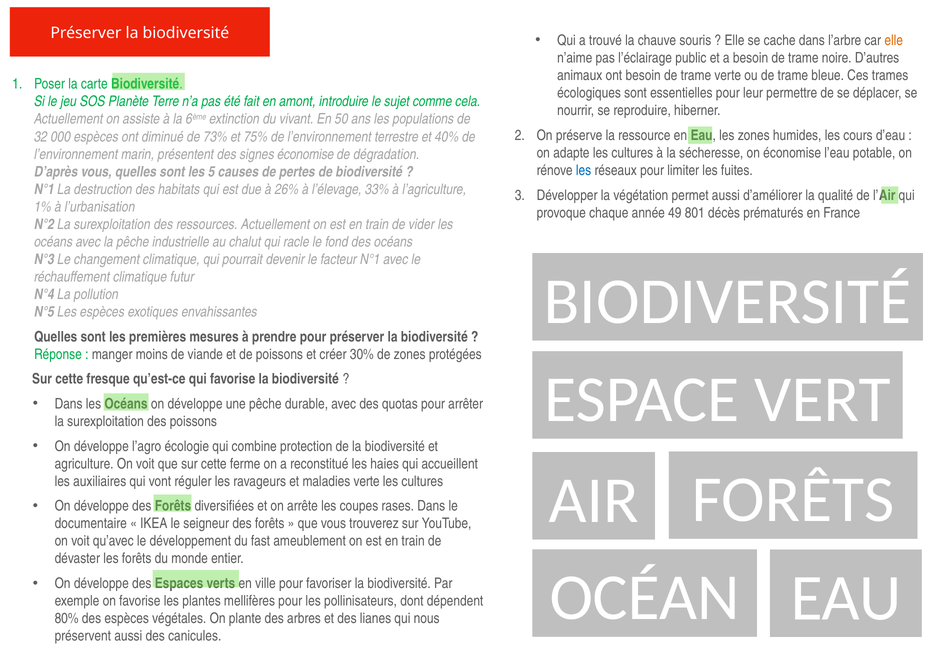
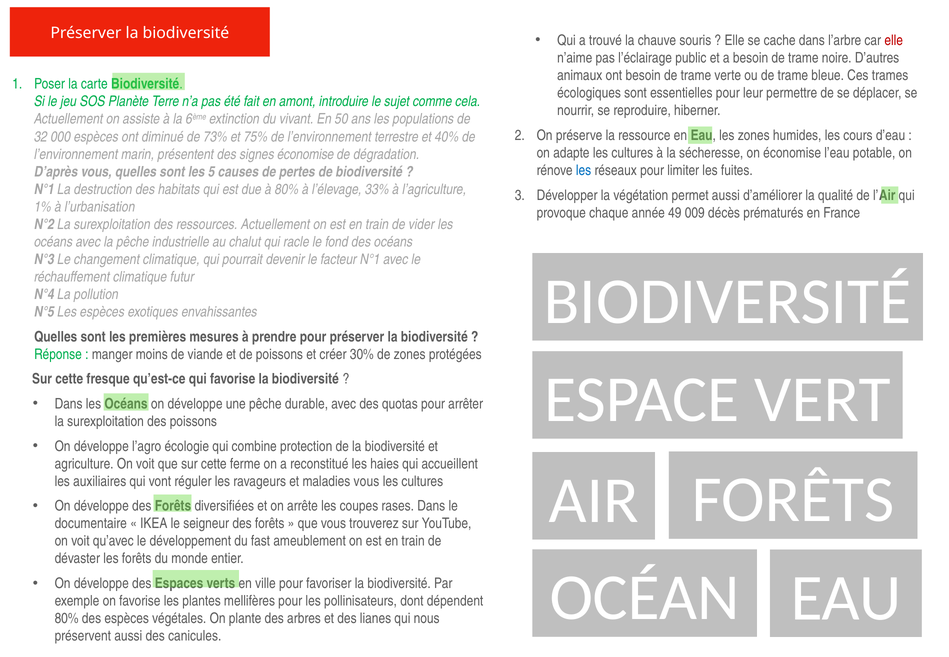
elle at (894, 40) colour: orange -> red
à 26%: 26% -> 80%
801: 801 -> 009
maladies verte: verte -> vous
